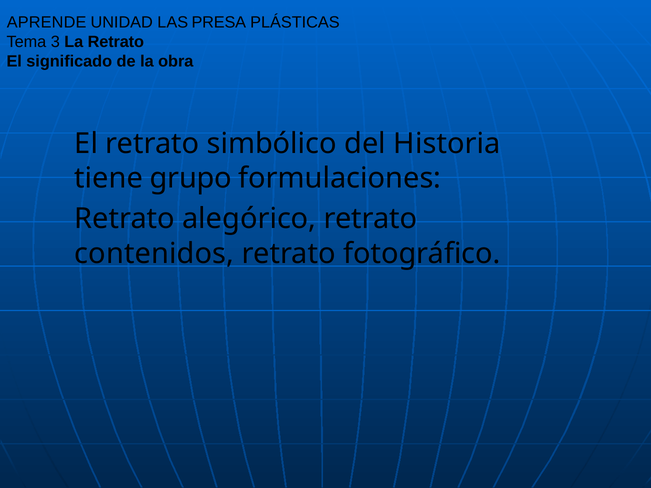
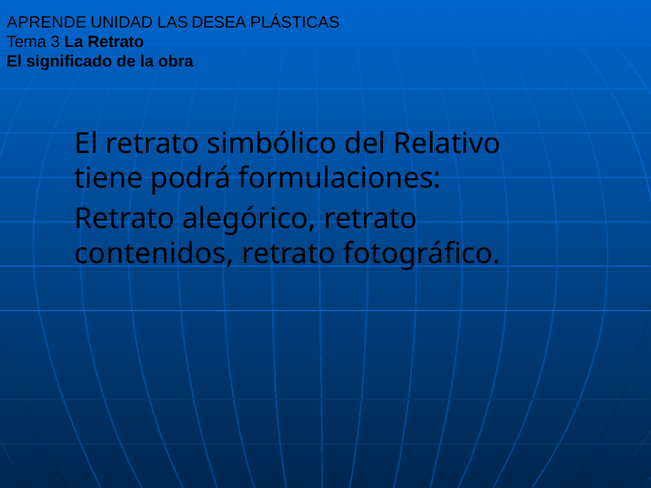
PRESA: PRESA -> DESEA
Historia: Historia -> Relativo
grupo: grupo -> podrá
